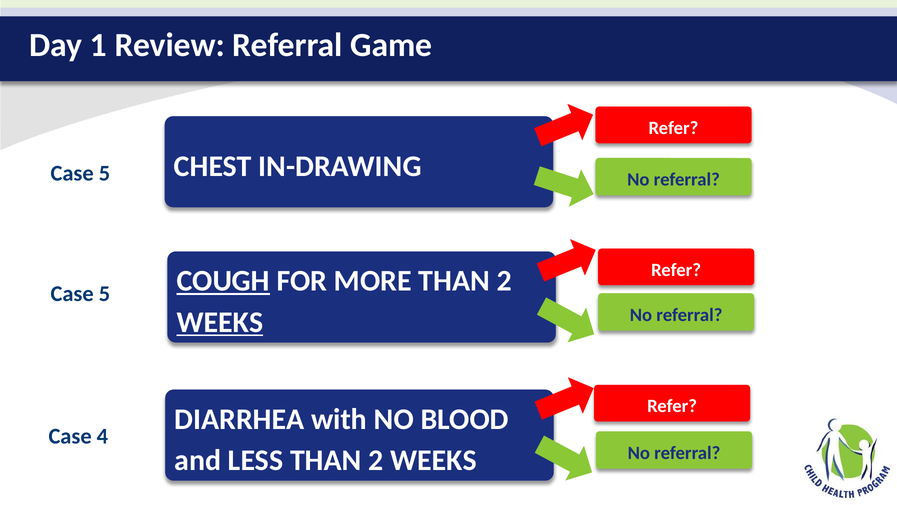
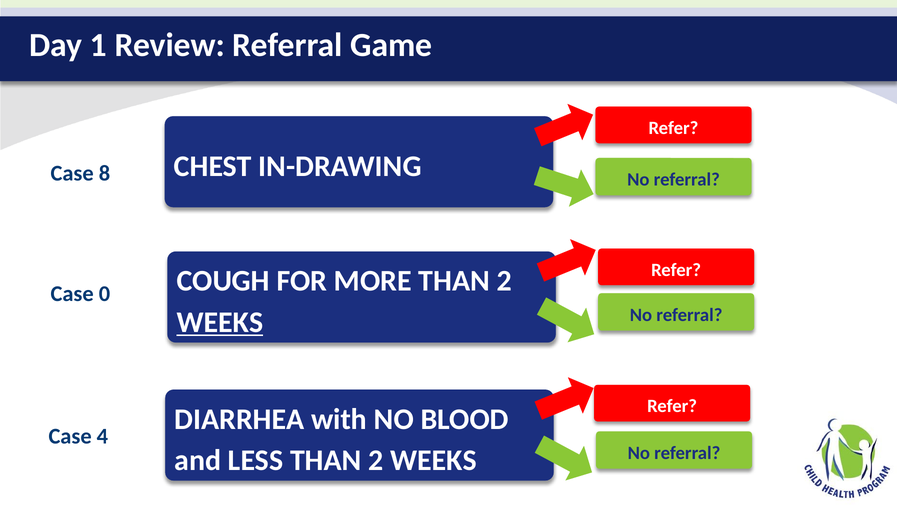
5 at (104, 173): 5 -> 8
COUGH underline: present -> none
5 at (104, 293): 5 -> 0
